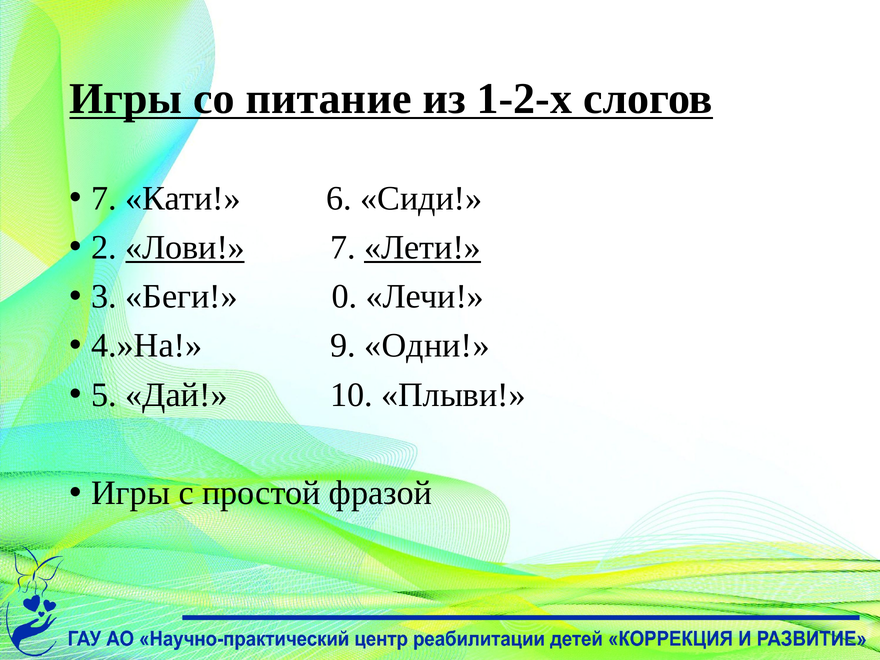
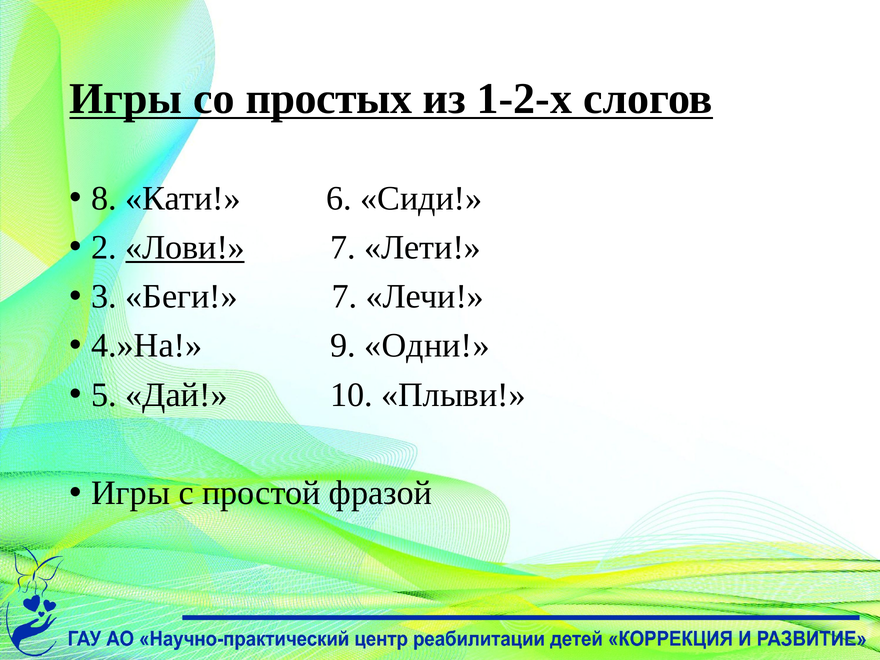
питание: питание -> простых
7 at (104, 198): 7 -> 8
Лети underline: present -> none
Беги 0: 0 -> 7
